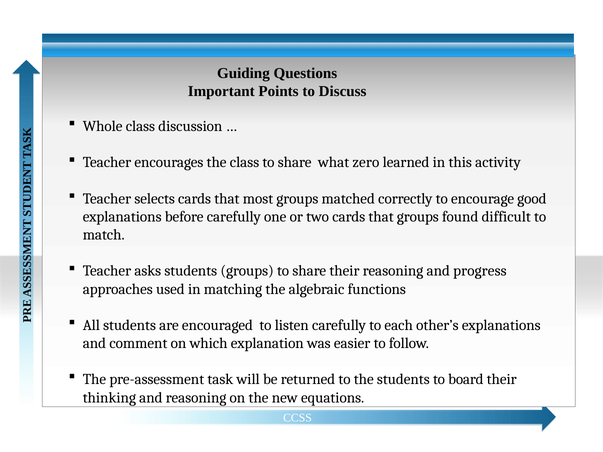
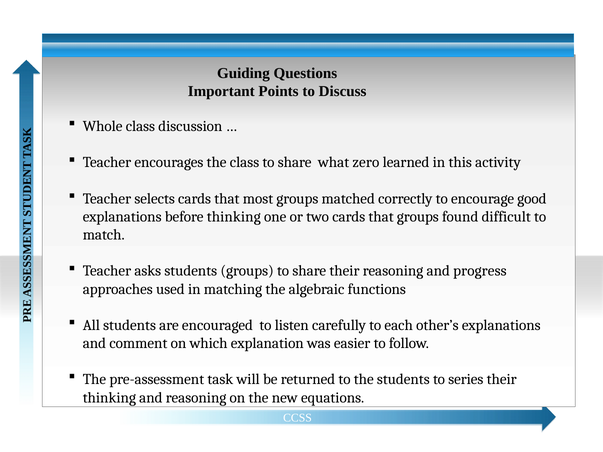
before carefully: carefully -> thinking
board: board -> series
